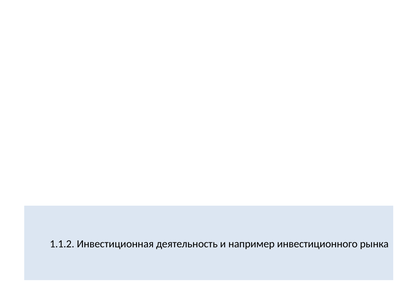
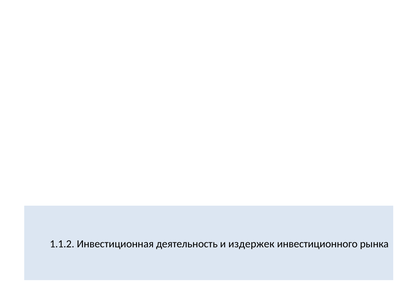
например: например -> издержек
